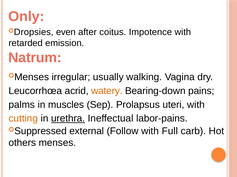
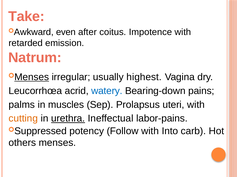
Only: Only -> Take
Dropsies: Dropsies -> Awkward
Menses at (32, 77) underline: none -> present
walking: walking -> highest
watery colour: orange -> blue
external: external -> potency
Full: Full -> Into
